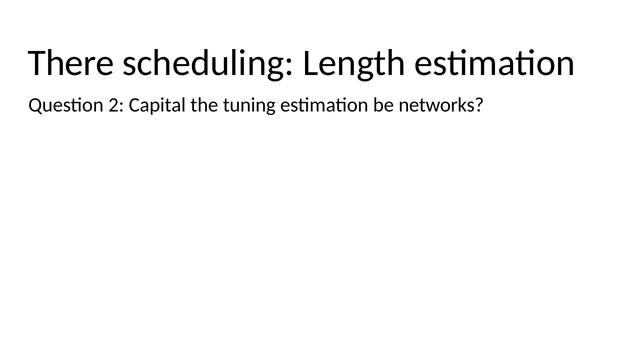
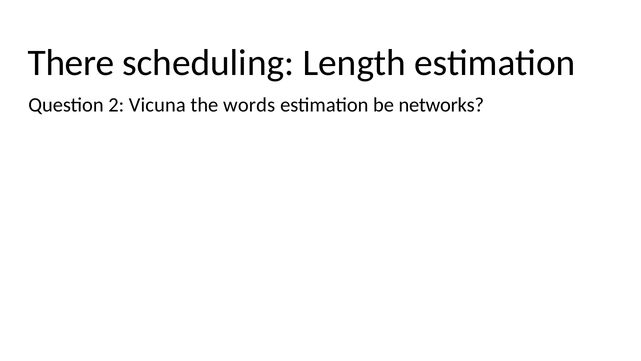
Capital: Capital -> Vicuna
tuning: tuning -> words
